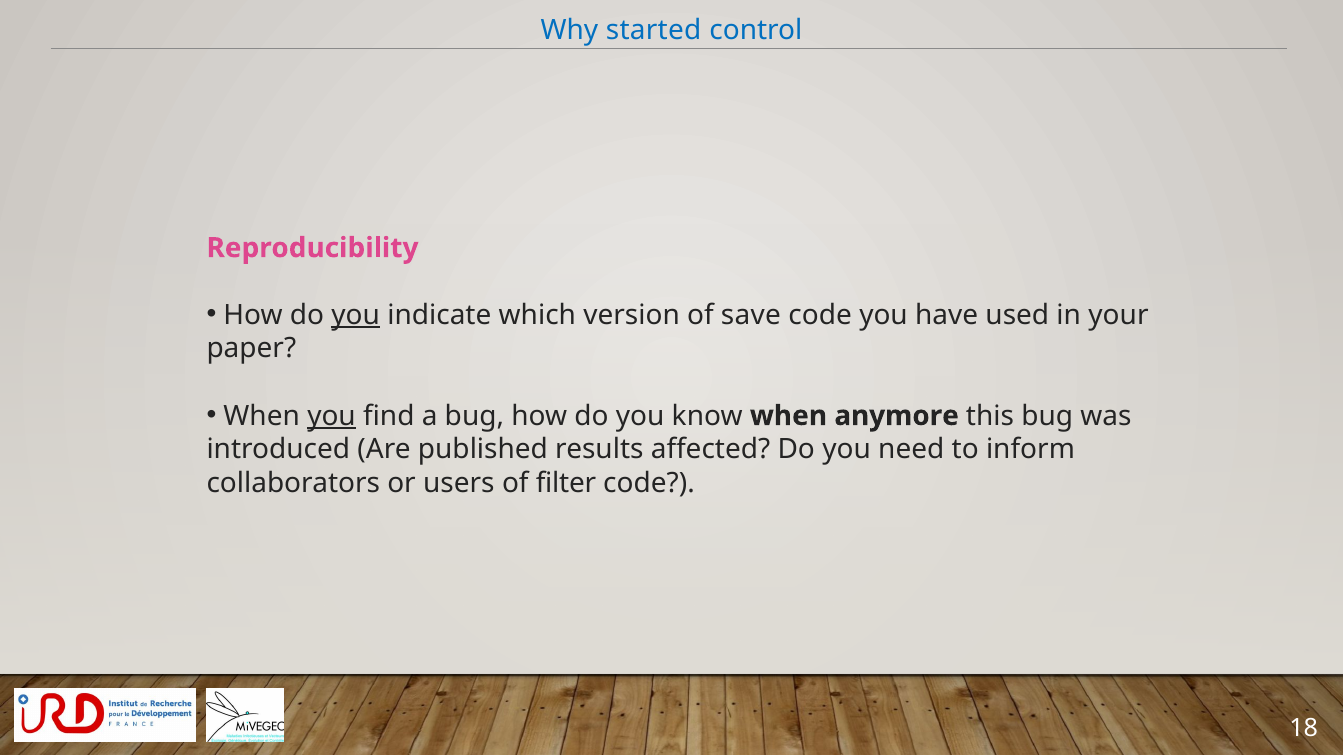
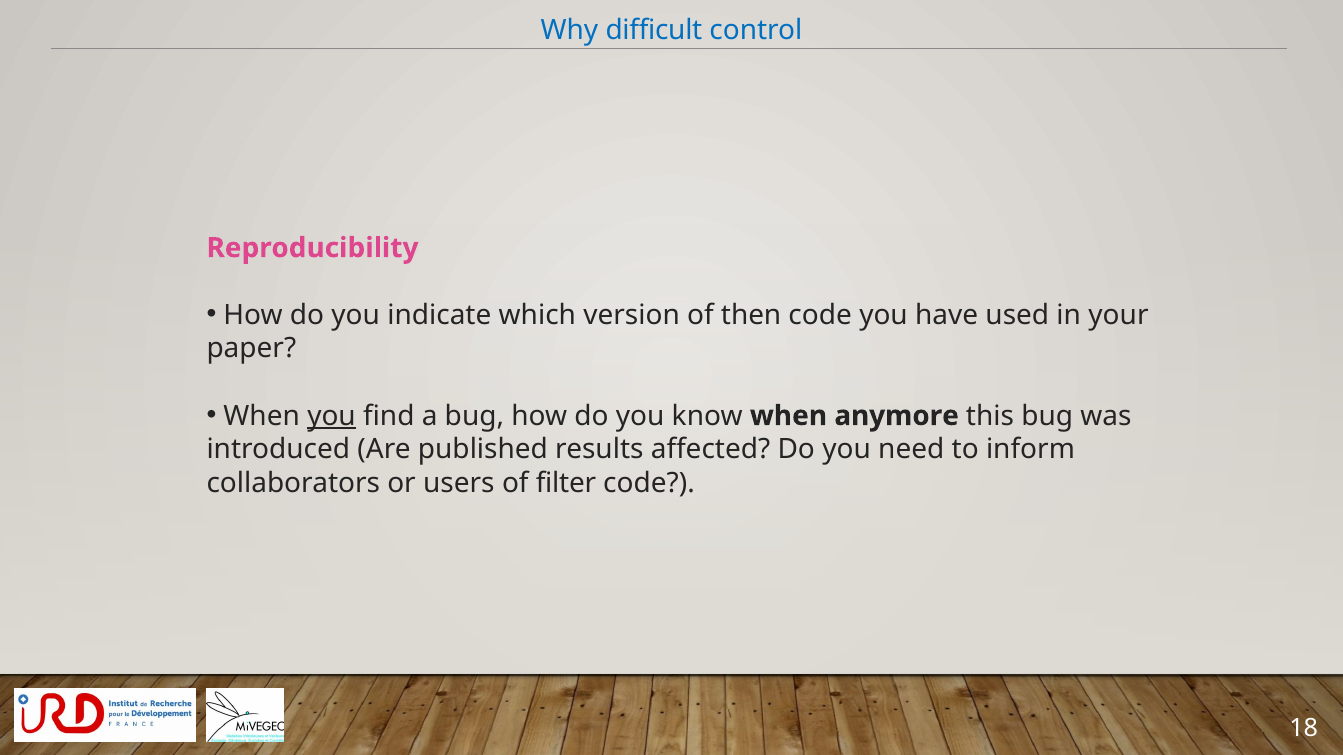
started: started -> difficult
you at (356, 315) underline: present -> none
save: save -> then
